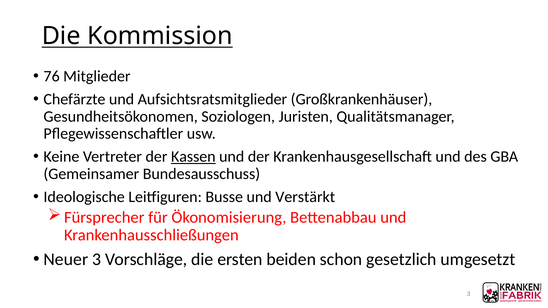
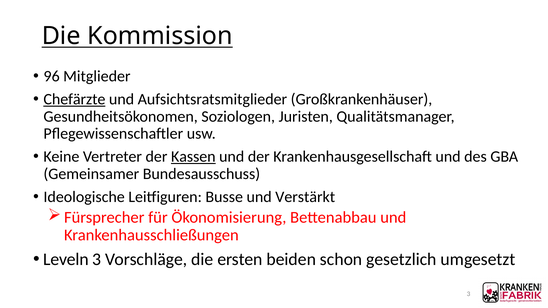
76: 76 -> 96
Chefärzte underline: none -> present
Neuer: Neuer -> Leveln
